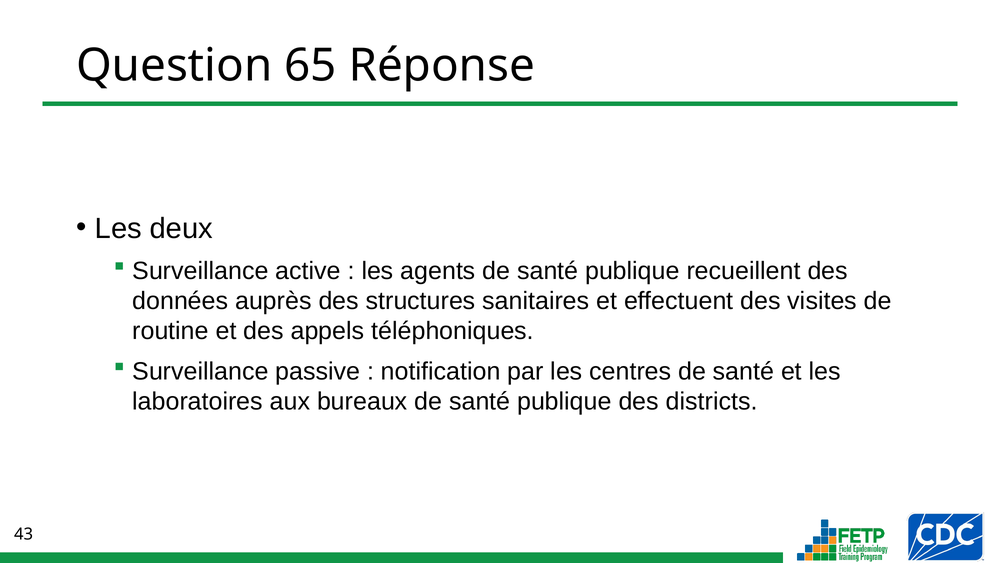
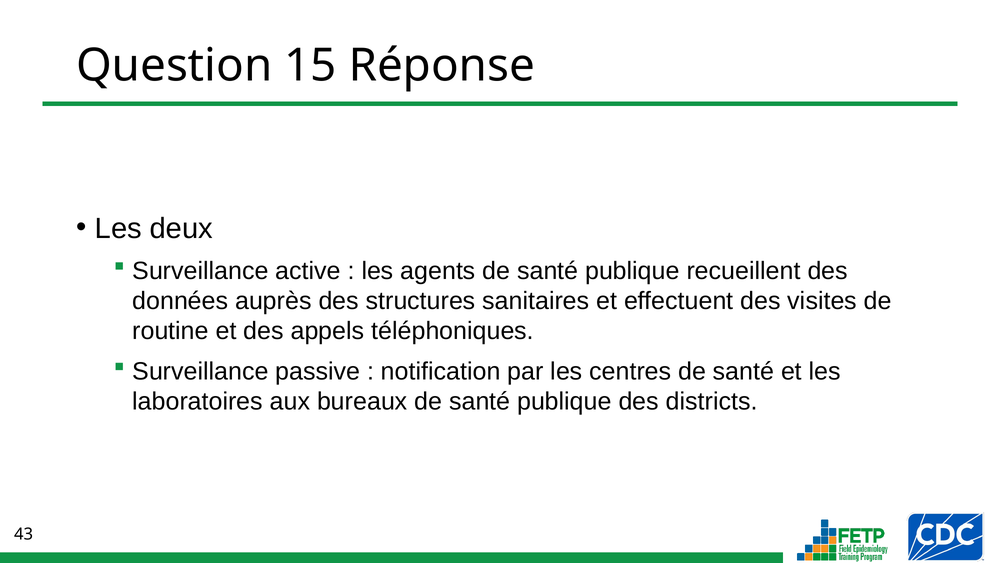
65: 65 -> 15
